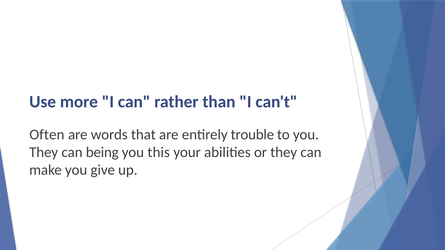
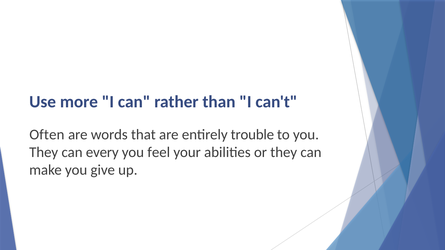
being: being -> every
this: this -> feel
